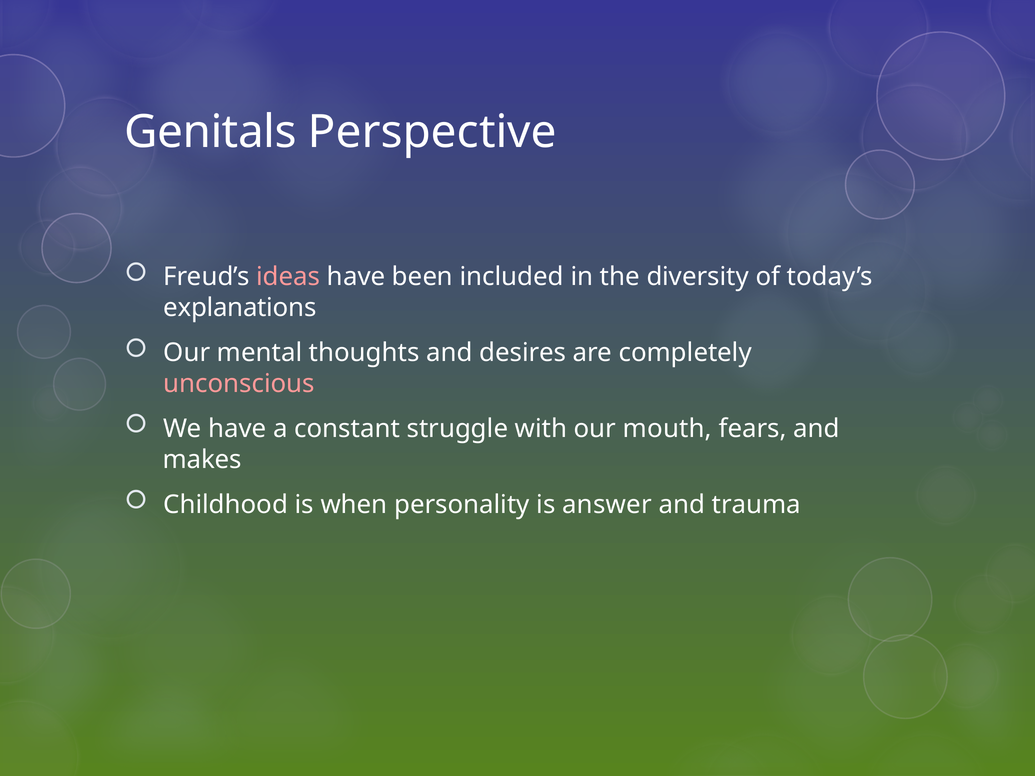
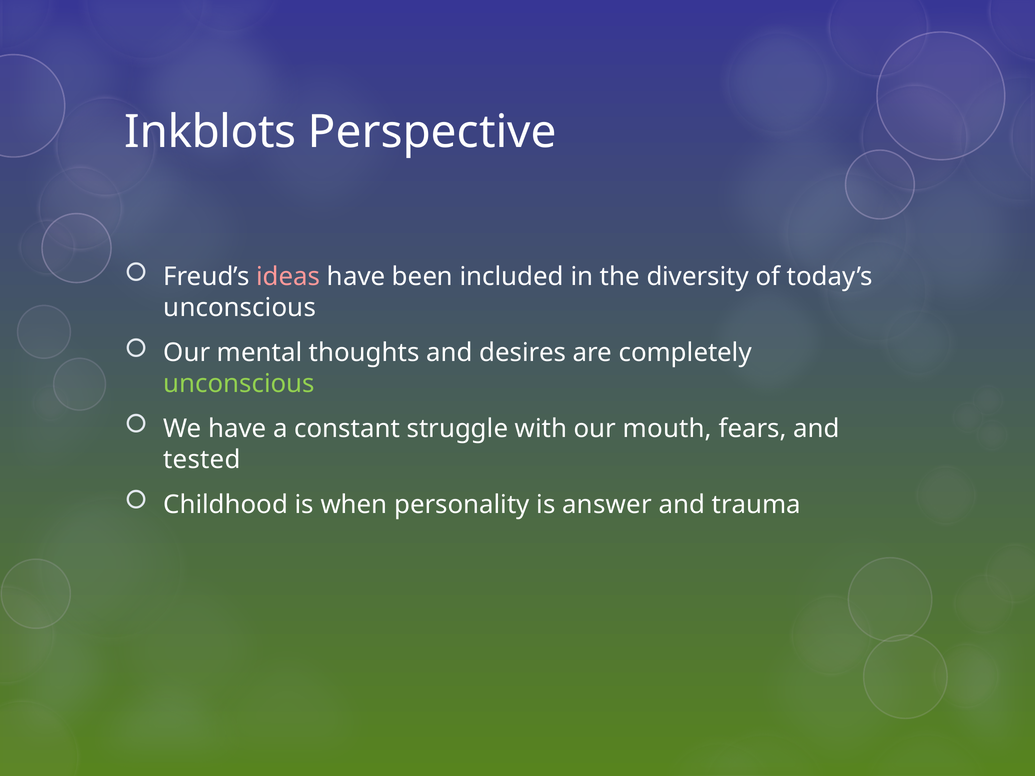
Genitals: Genitals -> Inkblots
explanations at (240, 308): explanations -> unconscious
unconscious at (239, 384) colour: pink -> light green
makes: makes -> tested
